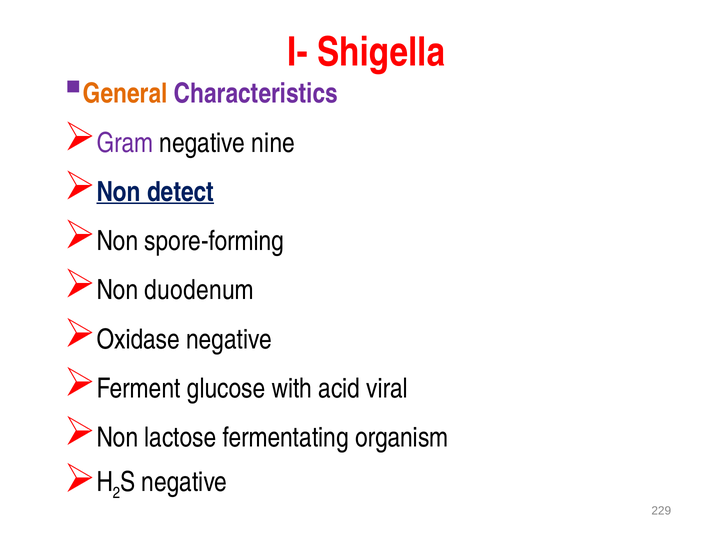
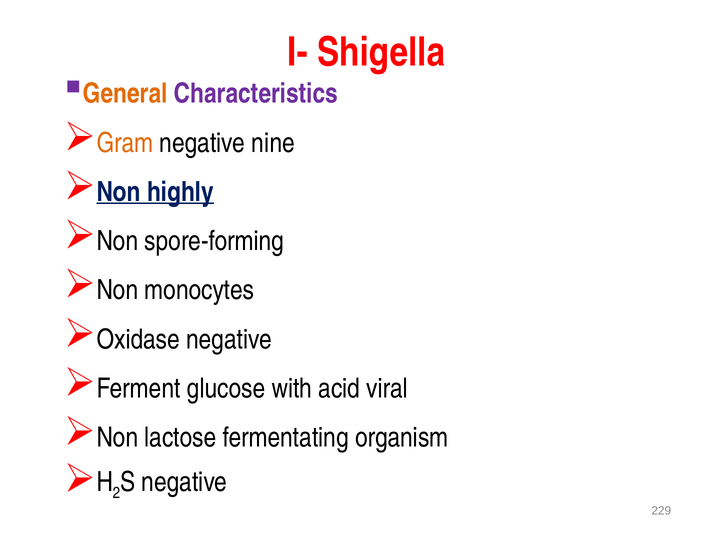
Gram colour: purple -> orange
detect: detect -> highly
duodenum: duodenum -> monocytes
